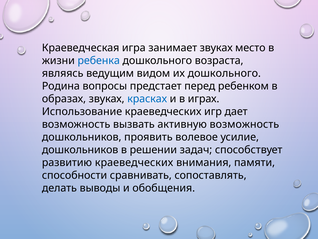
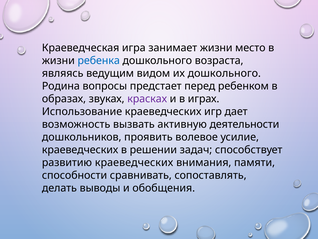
занимает звуках: звуках -> жизни
красках colour: blue -> purple
активную возможность: возможность -> деятельности
дошкольников at (80, 150): дошкольников -> краеведческих
